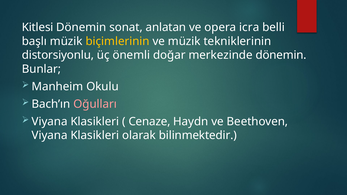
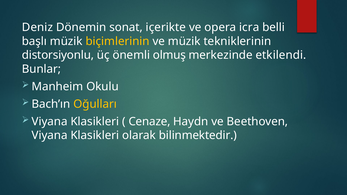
Kitlesi: Kitlesi -> Deniz
anlatan: anlatan -> içerikte
doğar: doğar -> olmuş
merkezinde dönemin: dönemin -> etkilendi
Oğulları colour: pink -> yellow
